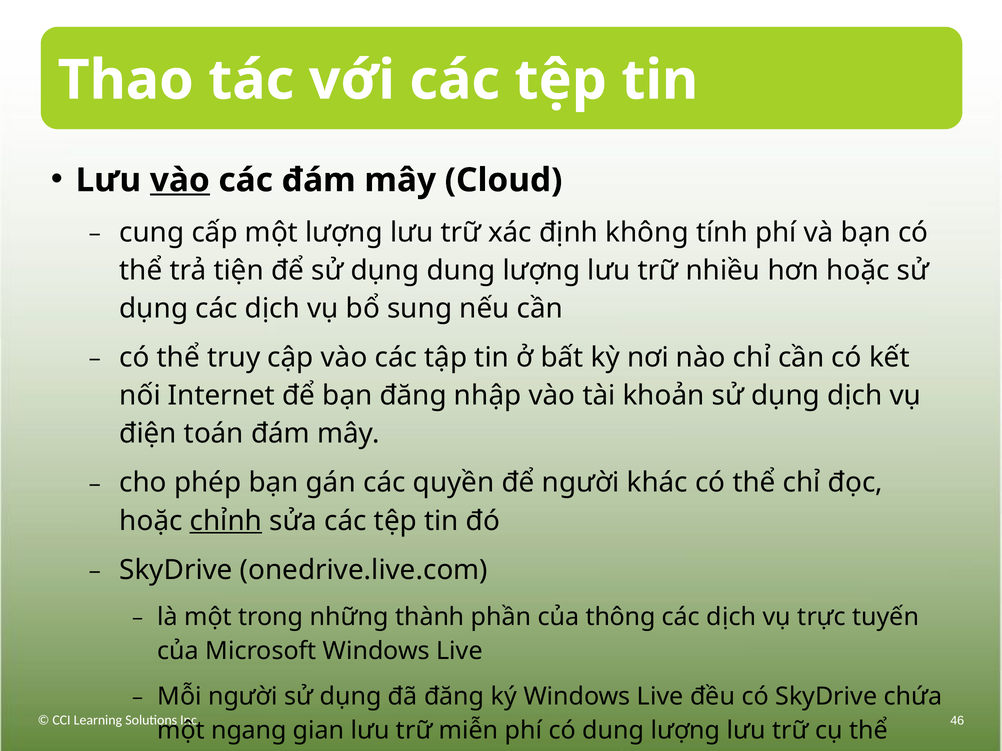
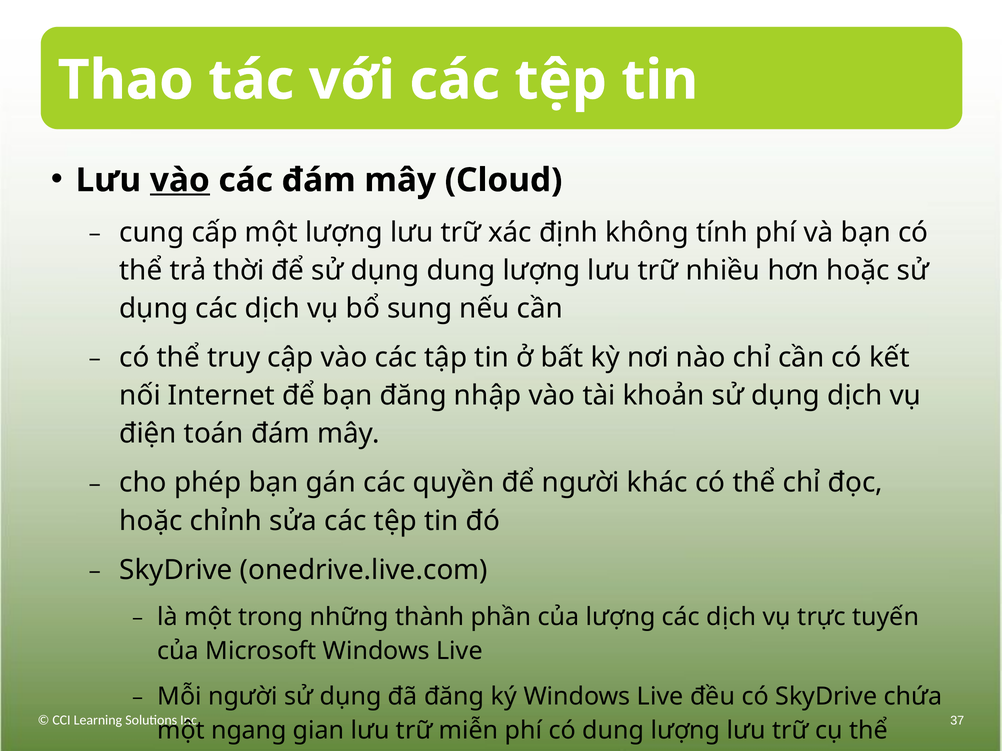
tiện: tiện -> thời
chỉnh underline: present -> none
của thông: thông -> lượng
46: 46 -> 37
